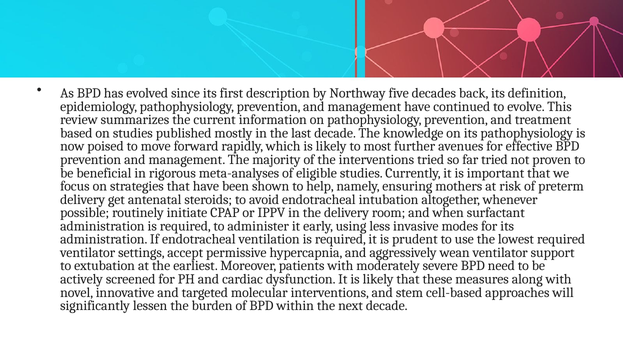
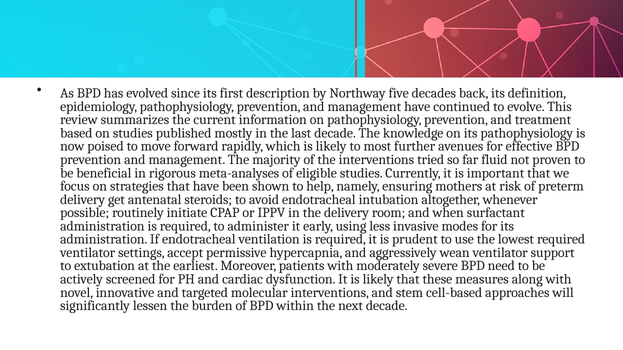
far tried: tried -> fluid
